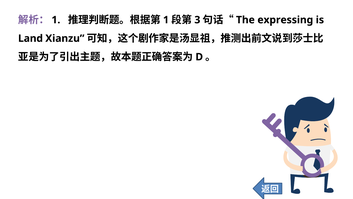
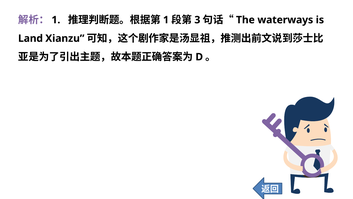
expressing: expressing -> waterways
